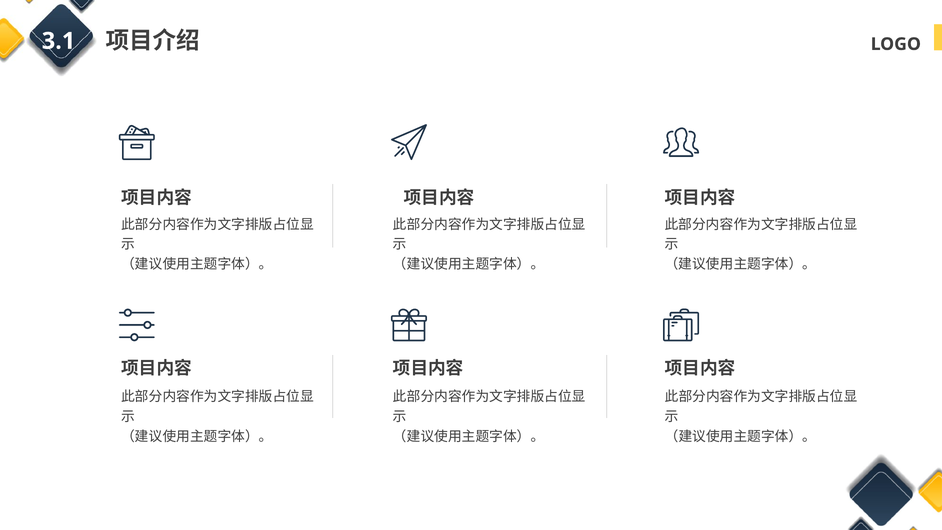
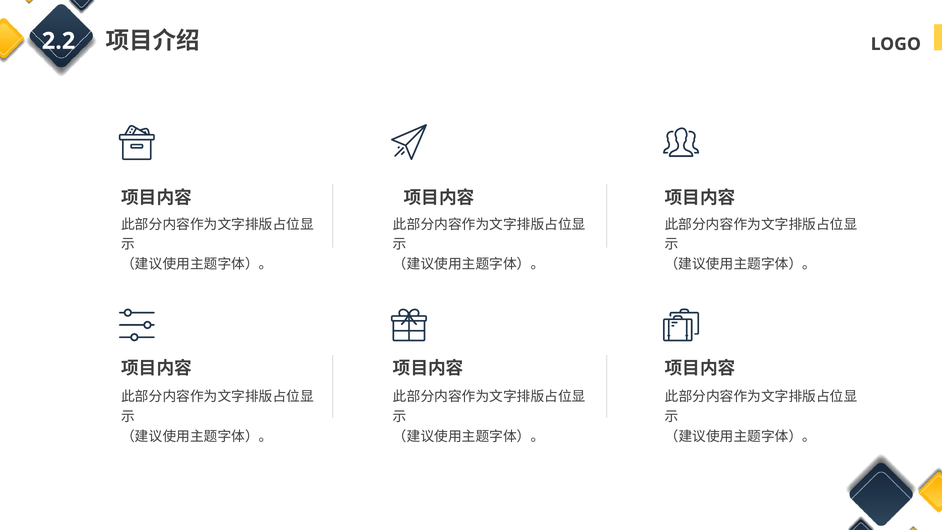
3.1: 3.1 -> 2.2
